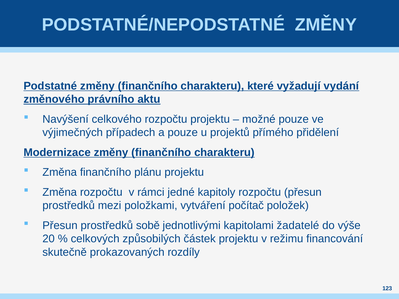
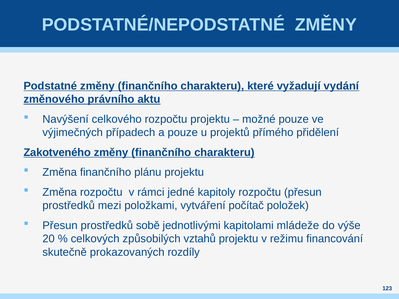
Modernizace: Modernizace -> Zakotveného
žadatelé: žadatelé -> mládeže
částek: částek -> vztahů
